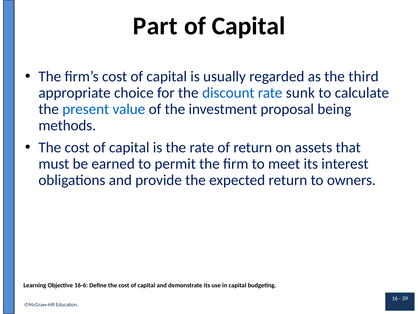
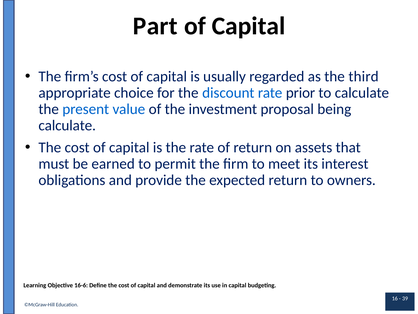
sunk: sunk -> prior
methods at (67, 125): methods -> calculate
